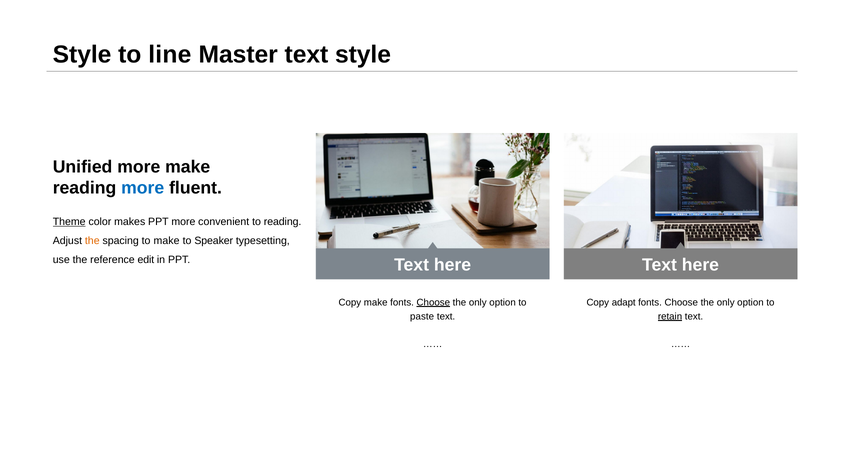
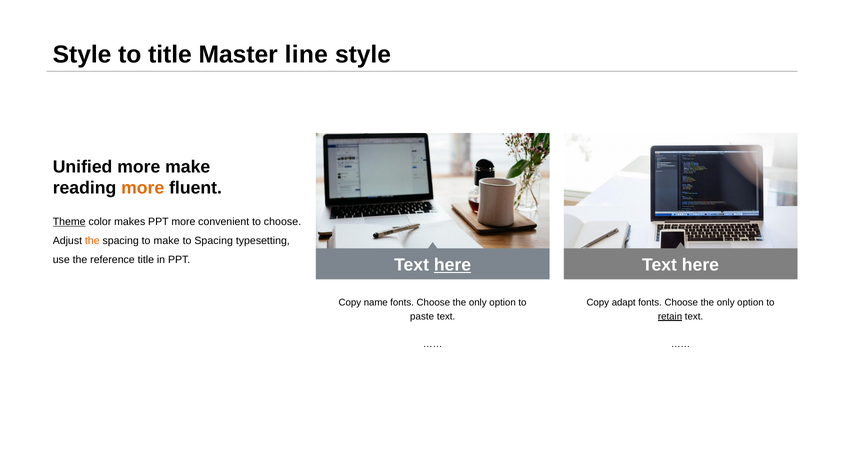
to line: line -> title
Master text: text -> line
more at (143, 188) colour: blue -> orange
to reading: reading -> choose
to Speaker: Speaker -> Spacing
reference edit: edit -> title
here at (452, 265) underline: none -> present
Copy make: make -> name
Choose at (433, 302) underline: present -> none
